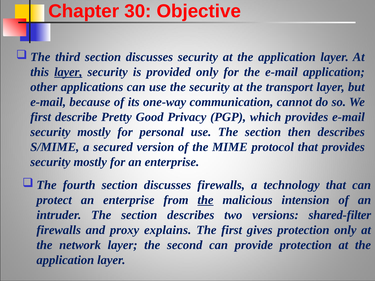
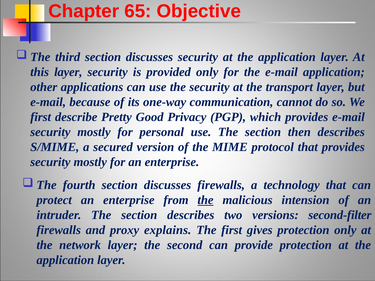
30: 30 -> 65
layer at (68, 72) underline: present -> none
shared-filter: shared-filter -> second-filter
